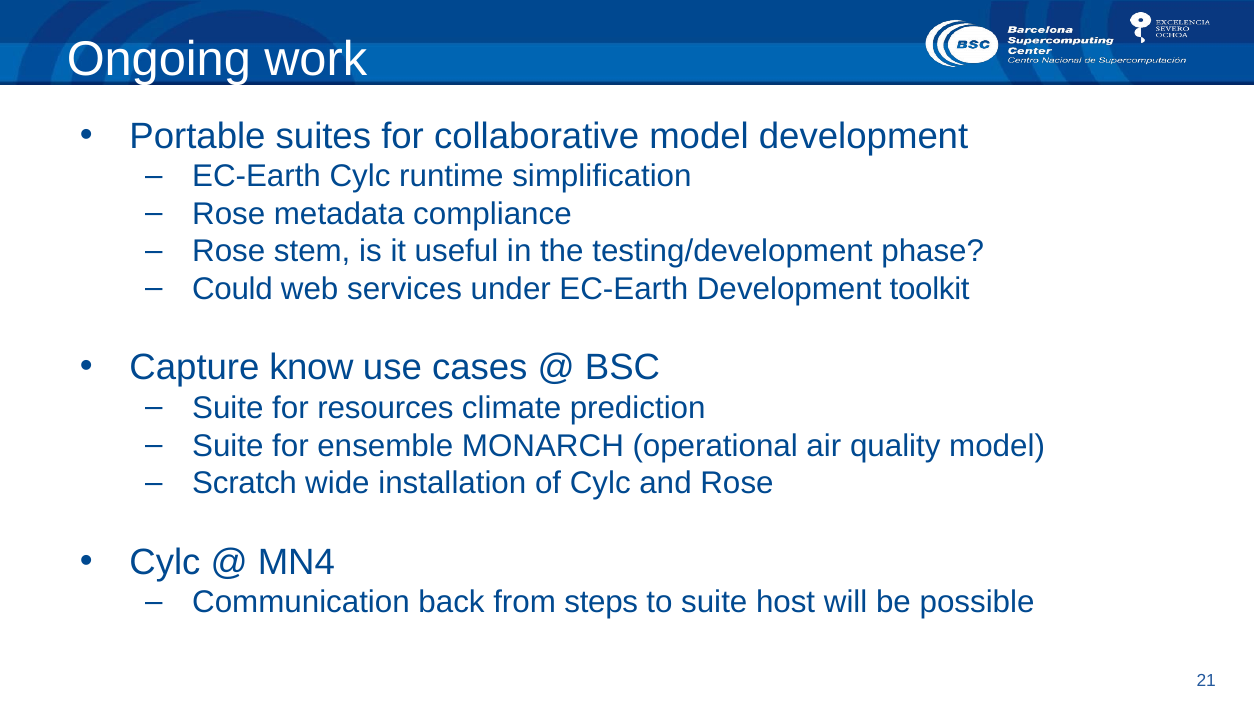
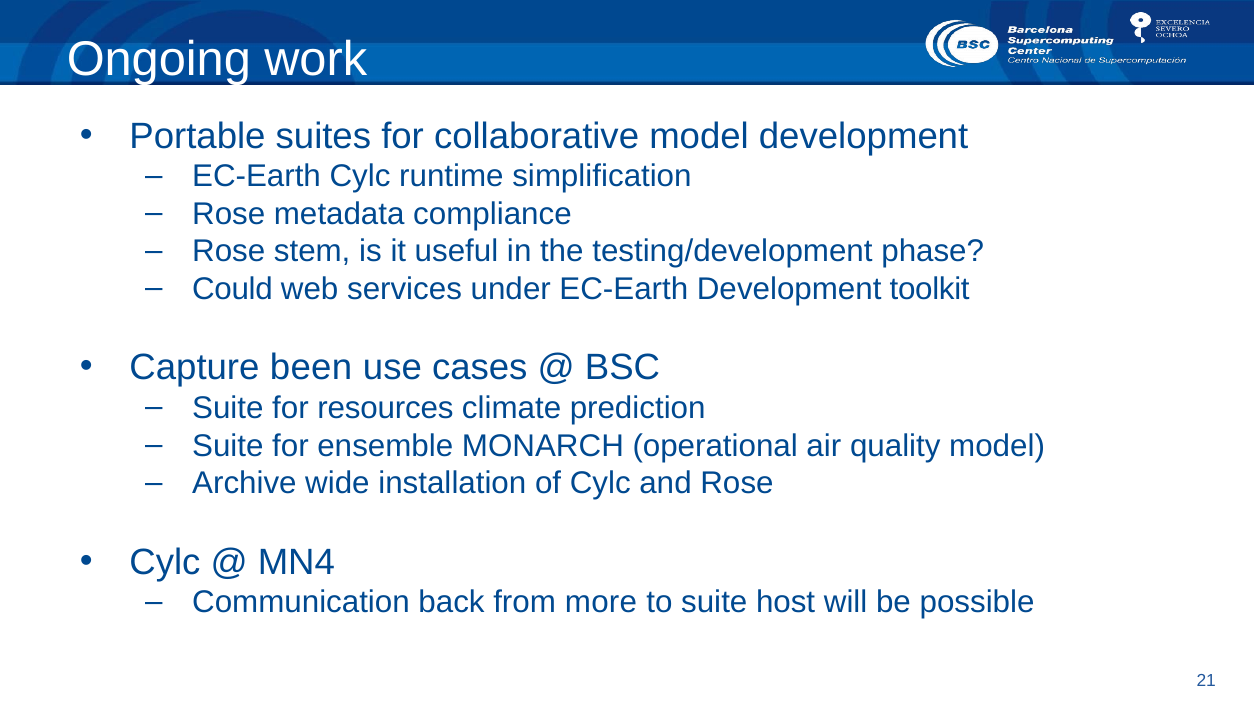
know: know -> been
Scratch: Scratch -> Archive
steps: steps -> more
